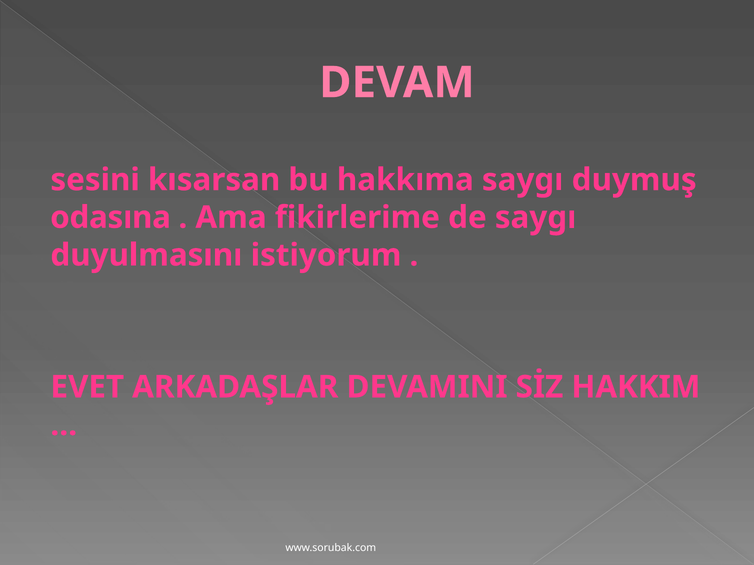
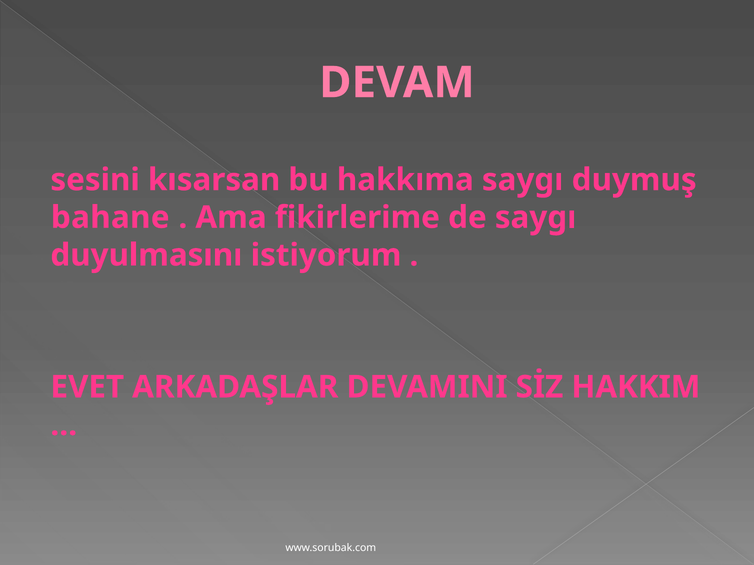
odasına: odasına -> bahane
